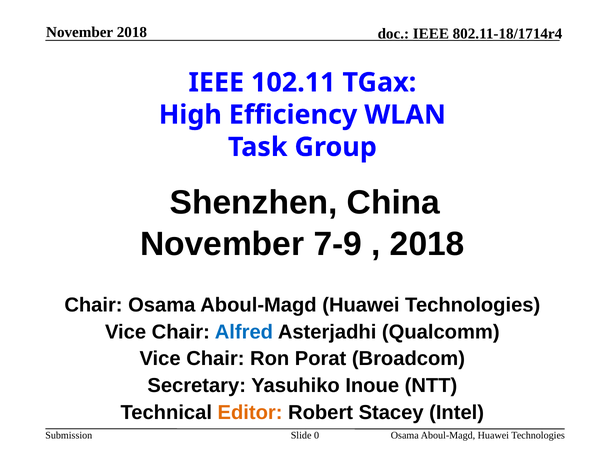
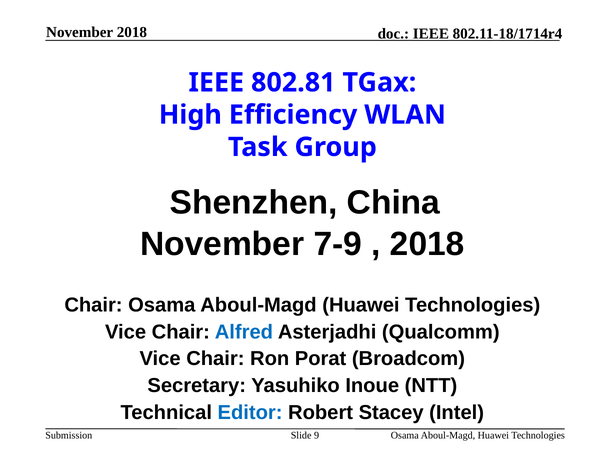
102.11: 102.11 -> 802.81
Editor colour: orange -> blue
0: 0 -> 9
